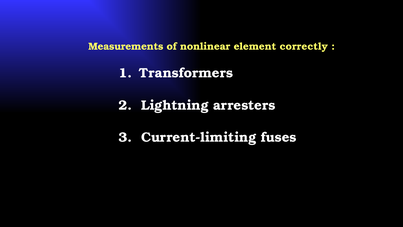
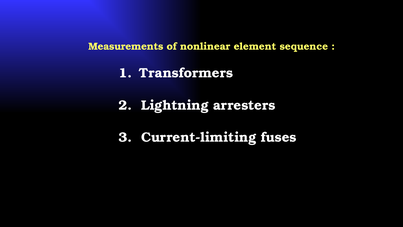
correctly: correctly -> sequence
